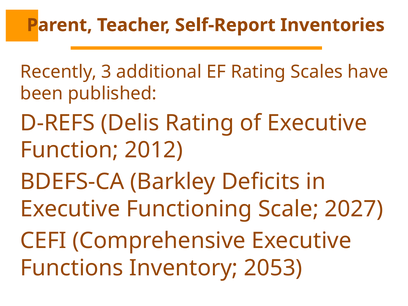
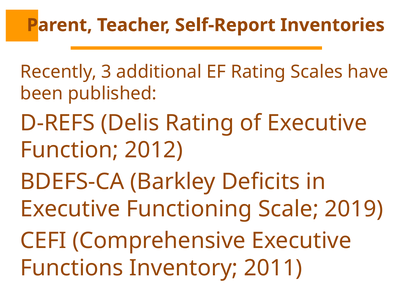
2027: 2027 -> 2019
2053: 2053 -> 2011
